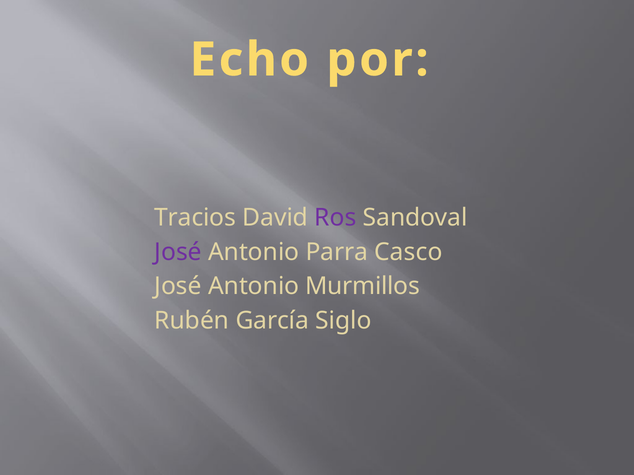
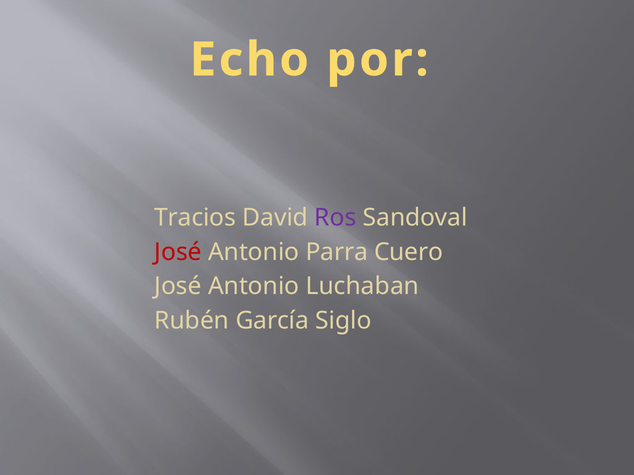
José at (178, 252) colour: purple -> red
Casco: Casco -> Cuero
Murmillos: Murmillos -> Luchaban
